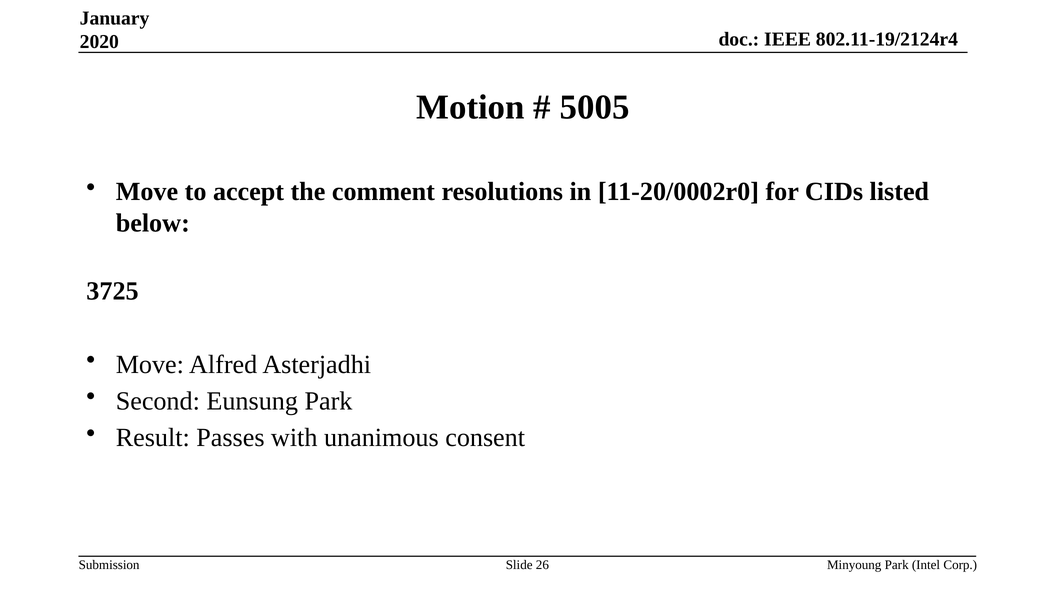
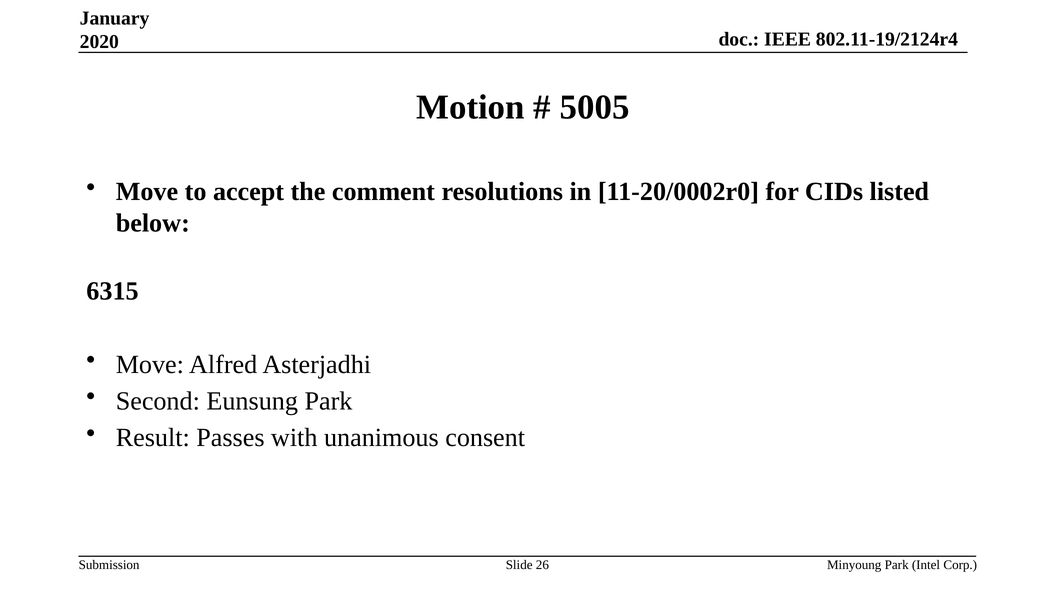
3725: 3725 -> 6315
